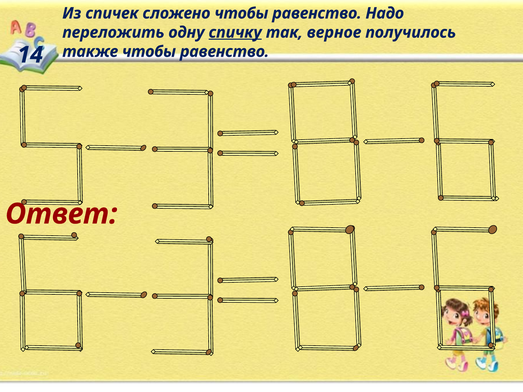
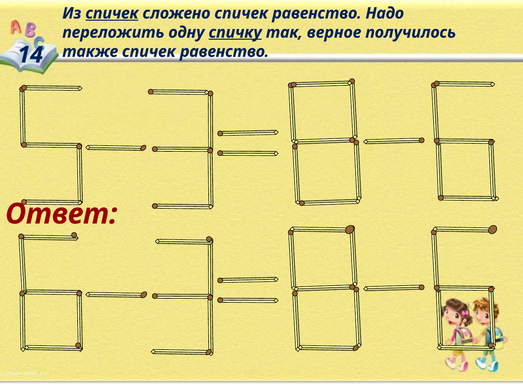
спичек at (112, 13) underline: none -> present
сложено чтобы: чтобы -> спичек
также чтобы: чтобы -> спичек
